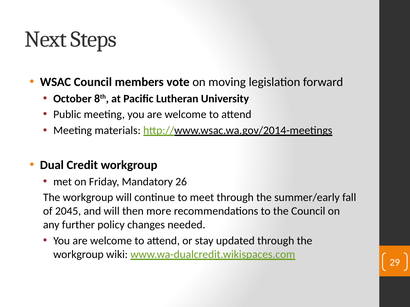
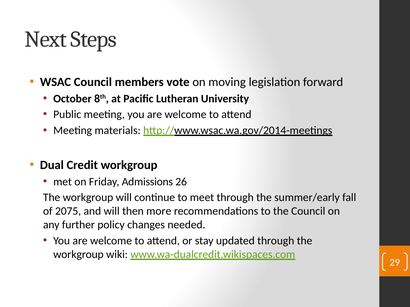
Mandatory: Mandatory -> Admissions
2045: 2045 -> 2075
